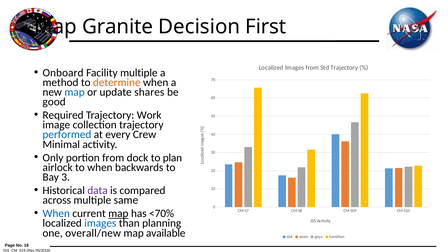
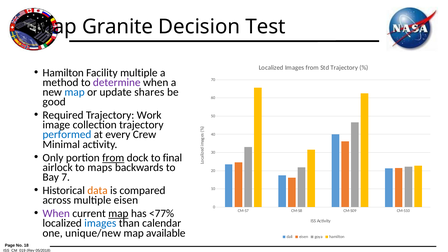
First: First -> Test
Onboard at (63, 73): Onboard -> Hamilton
determine colour: orange -> purple
from at (113, 158) underline: none -> present
plan: plan -> final
to when: when -> maps
3: 3 -> 7
data colour: purple -> orange
multiple same: same -> eisen
When at (56, 214) colour: blue -> purple
<70%: <70% -> <77%
planning: planning -> calendar
overall/new: overall/new -> unique/new
